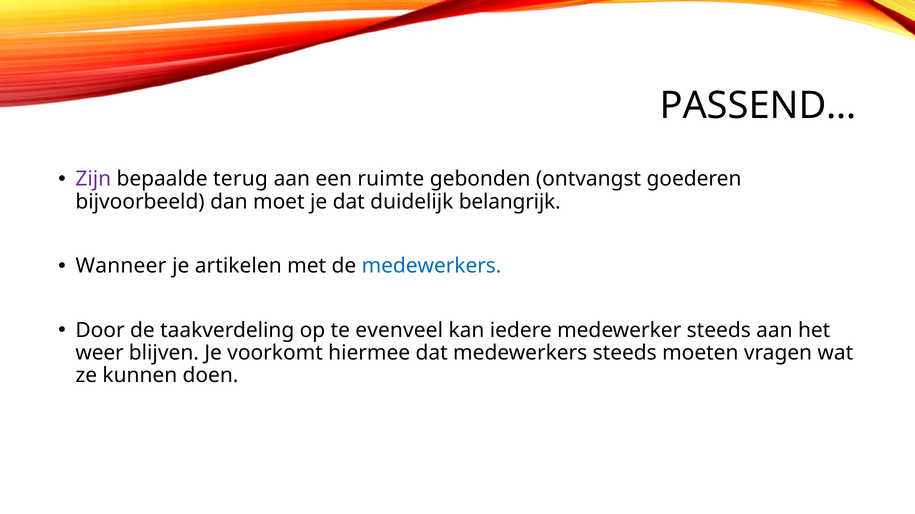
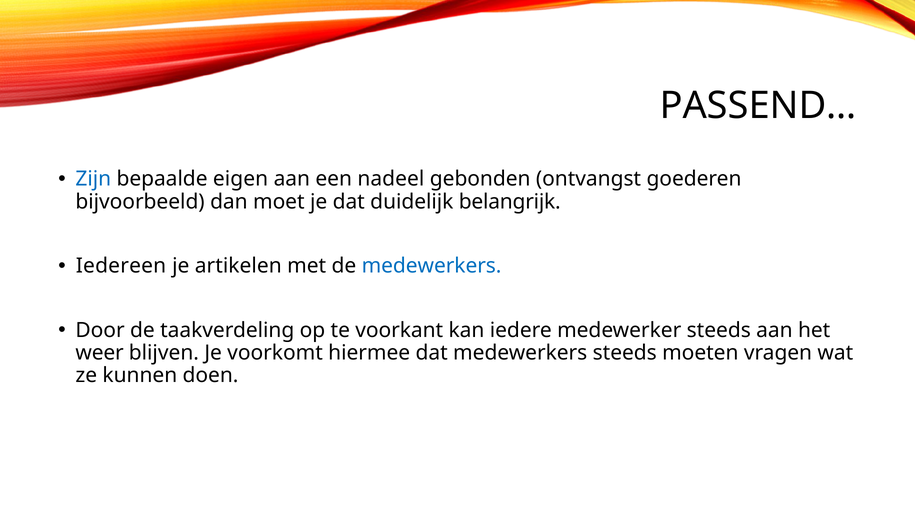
Zijn colour: purple -> blue
terug: terug -> eigen
ruimte: ruimte -> nadeel
Wanneer: Wanneer -> Iedereen
evenveel: evenveel -> voorkant
